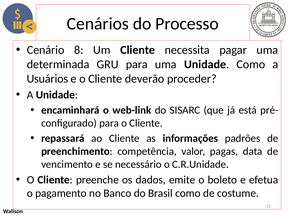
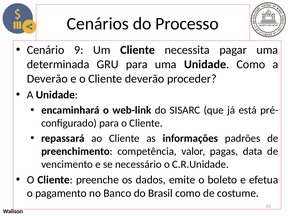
8: 8 -> 9
Usuários at (47, 79): Usuários -> Deverão
